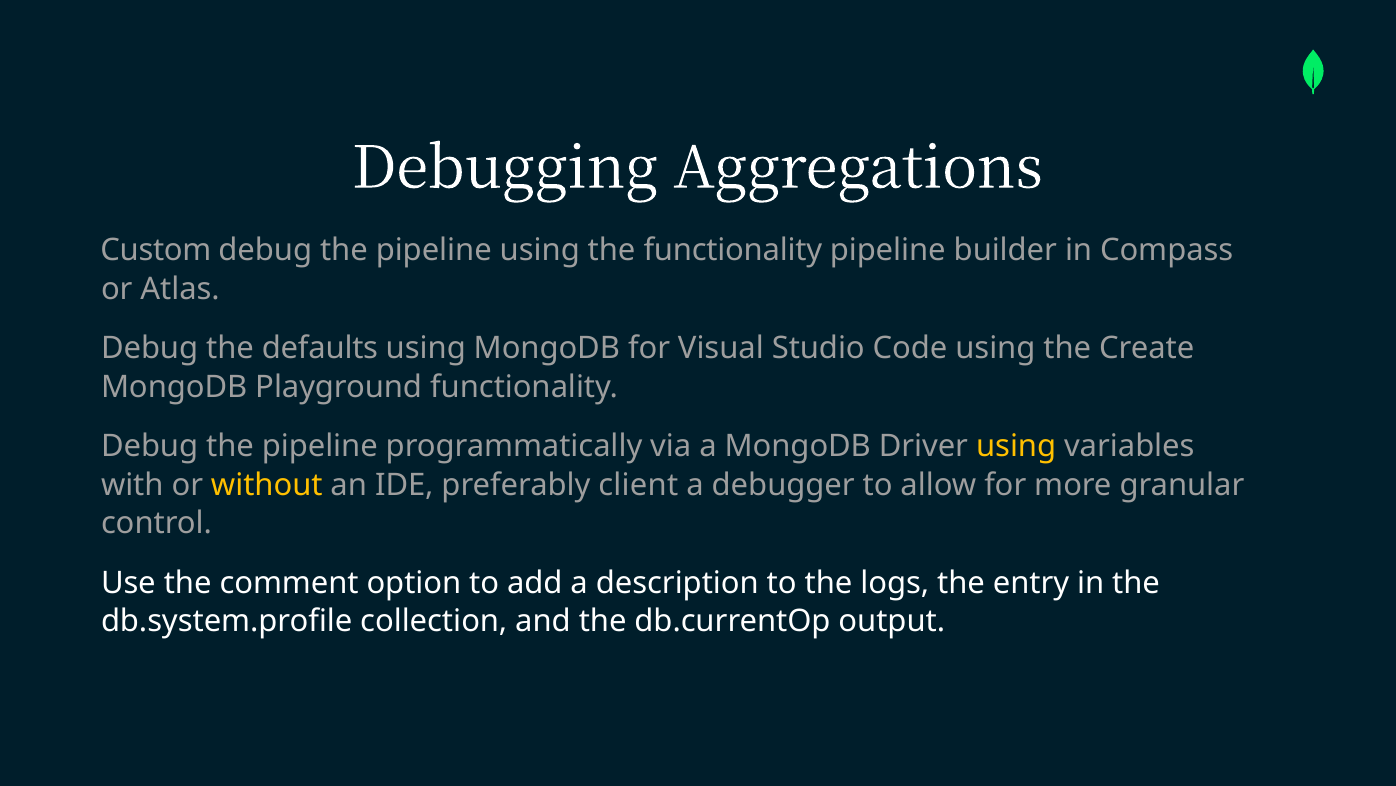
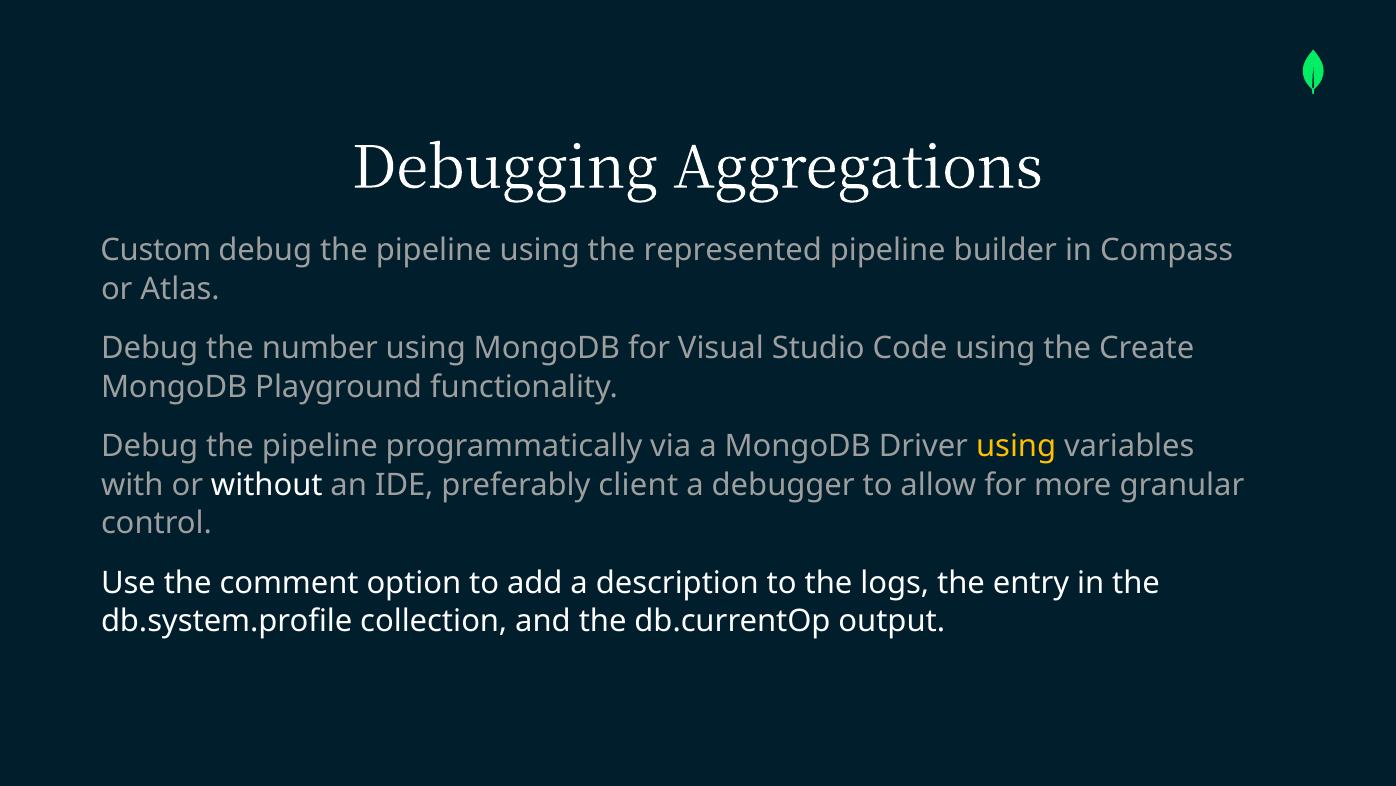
the functionality: functionality -> represented
defaults: defaults -> number
without colour: yellow -> white
